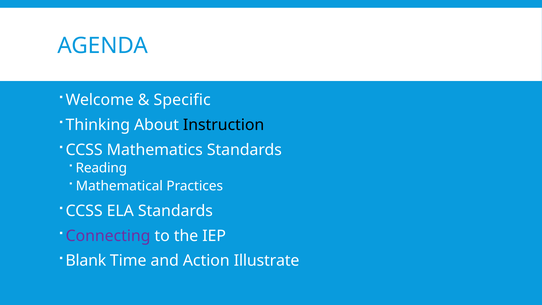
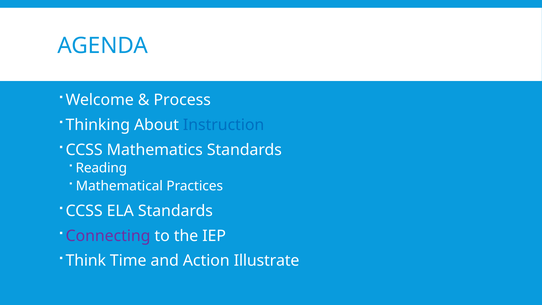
Specific: Specific -> Process
Instruction colour: black -> blue
Blank: Blank -> Think
